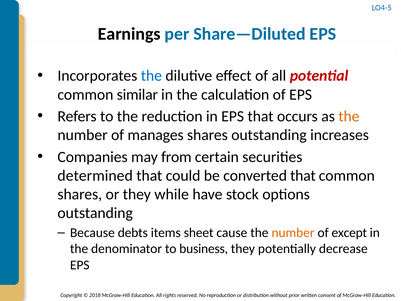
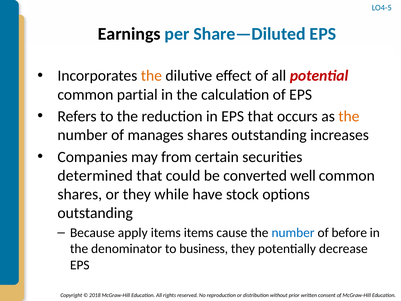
the at (151, 76) colour: blue -> orange
similar: similar -> partial
converted that: that -> well
debts: debts -> apply
items sheet: sheet -> items
number at (293, 233) colour: orange -> blue
except: except -> before
